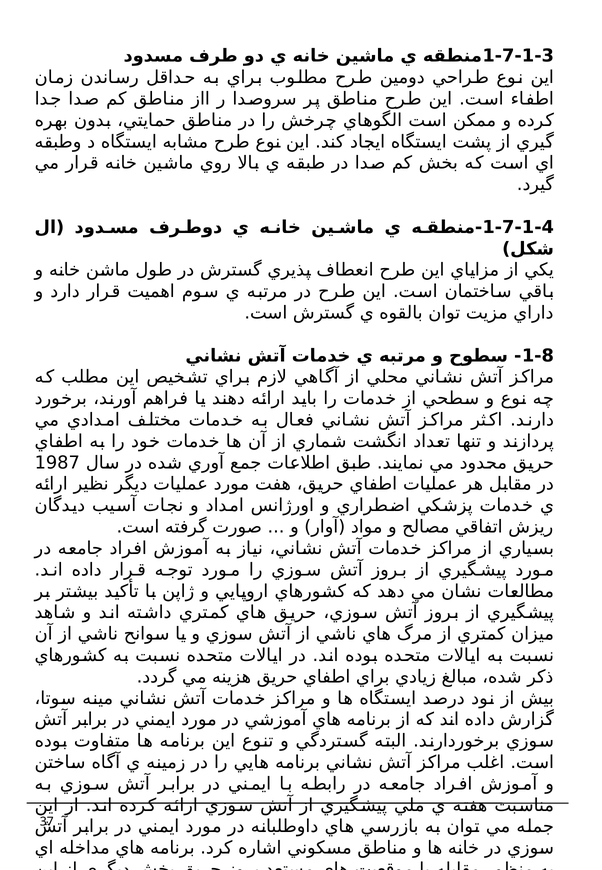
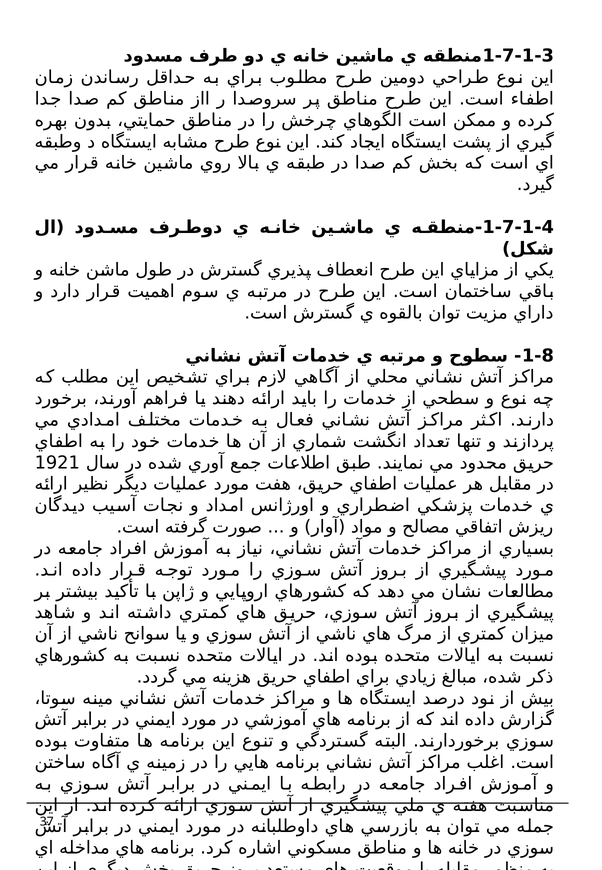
1987: 1987 -> 1921
